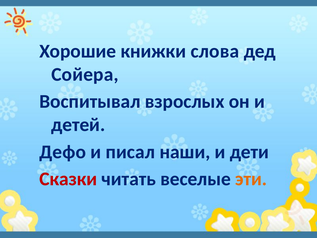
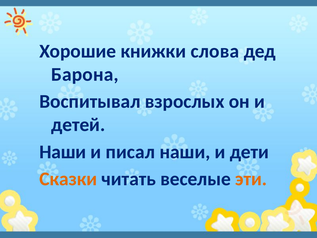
Сойера: Сойера -> Барона
Дефо at (63, 152): Дефо -> Наши
Сказки colour: red -> orange
